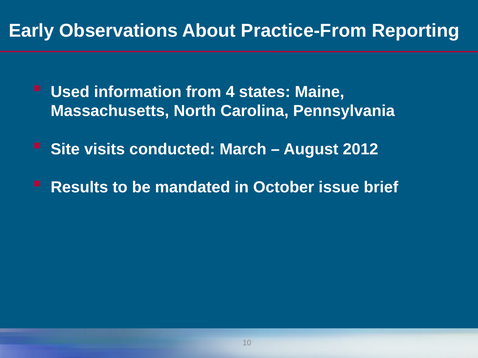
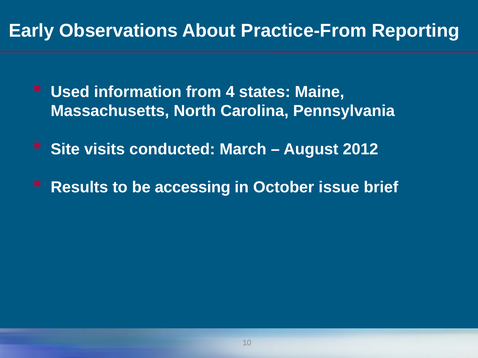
mandated: mandated -> accessing
